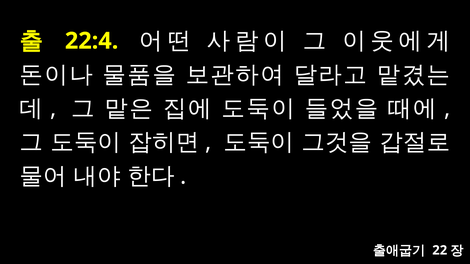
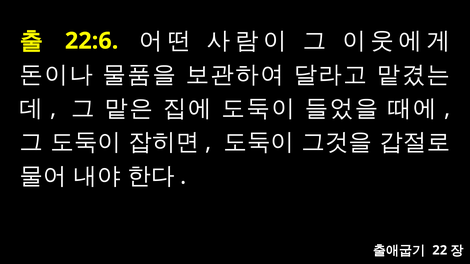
22:4: 22:4 -> 22:6
